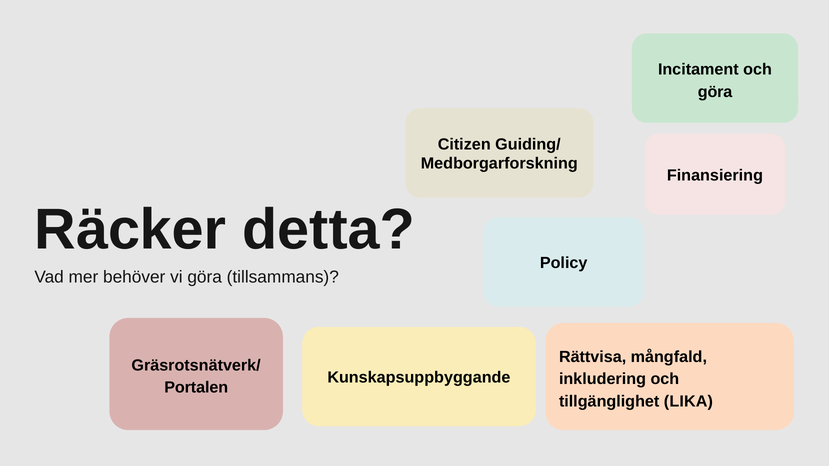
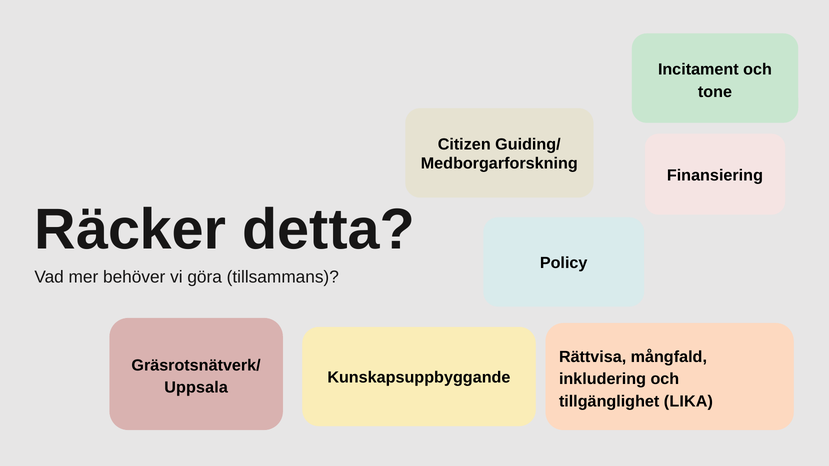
göra at (715, 92): göra -> tone
Portalen: Portalen -> Uppsala
